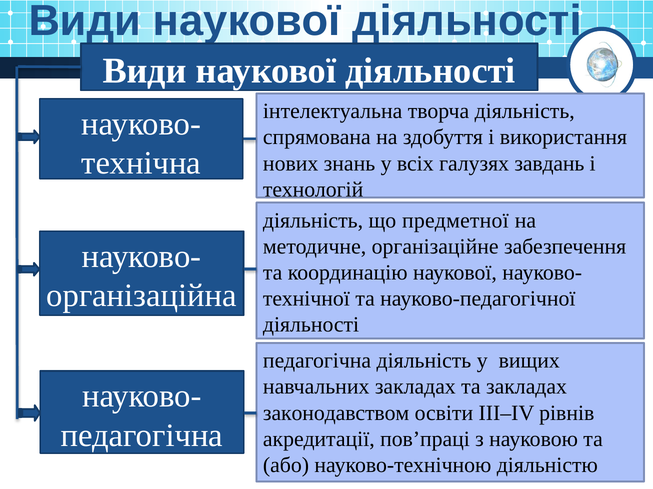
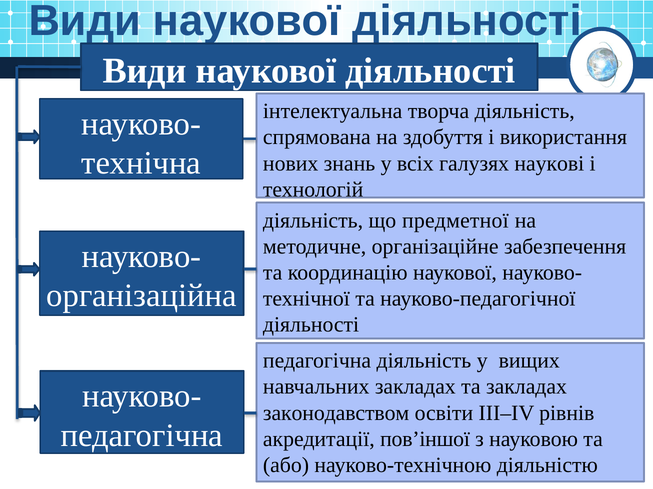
завдань: завдань -> наукові
пов’праці: пов’праці -> пов’іншої
